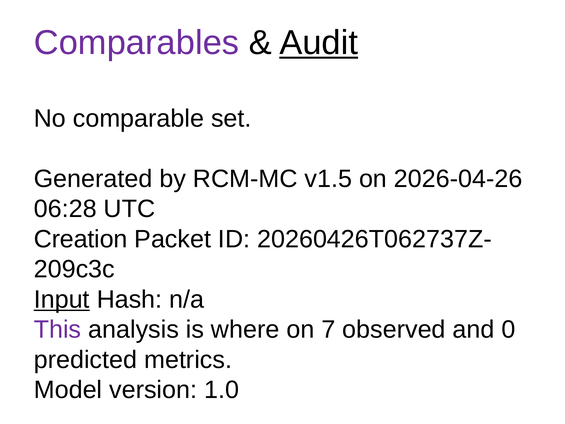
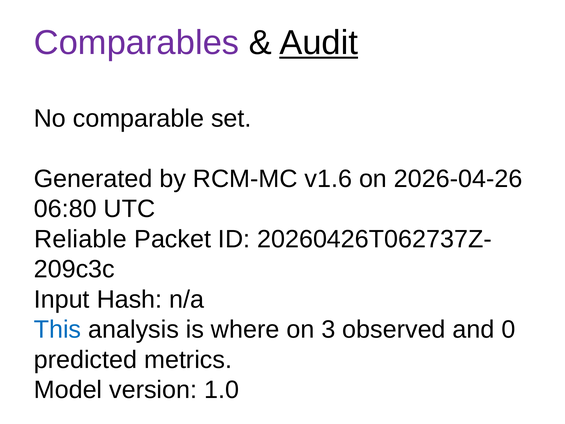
v1.5: v1.5 -> v1.6
06:28: 06:28 -> 06:80
Creation: Creation -> Reliable
Input underline: present -> none
This colour: purple -> blue
7: 7 -> 3
